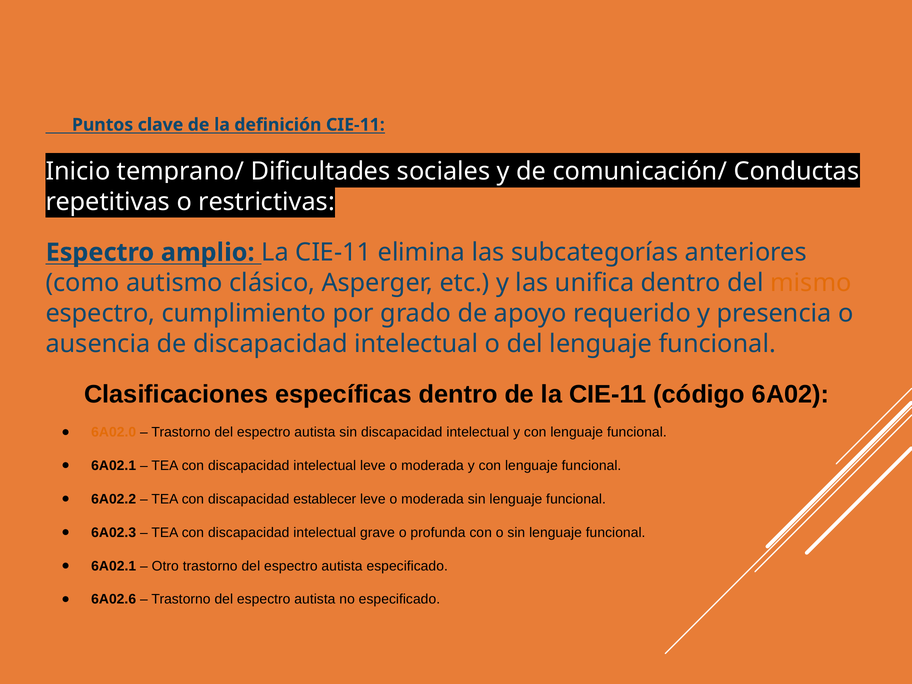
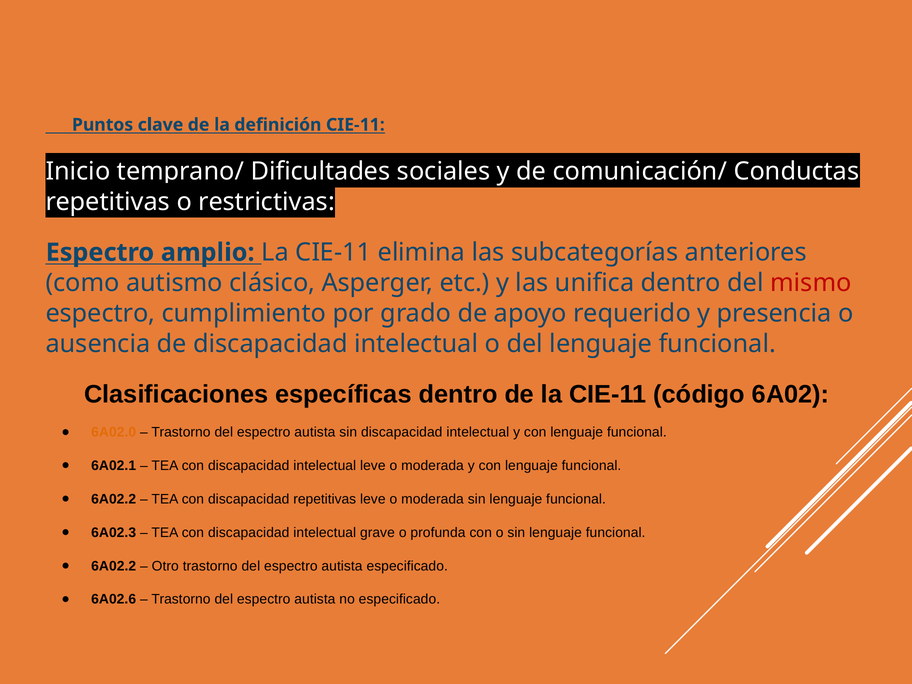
mismo colour: orange -> red
discapacidad establecer: establecer -> repetitivas
6A02.1 at (114, 566): 6A02.1 -> 6A02.2
